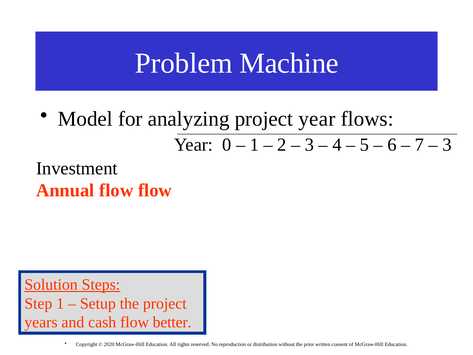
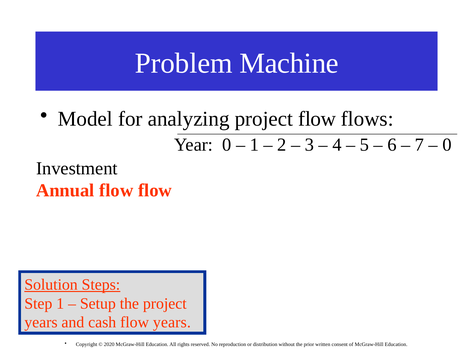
project year: year -> flow
3 at (447, 145): 3 -> 0
better at (172, 322): better -> years
